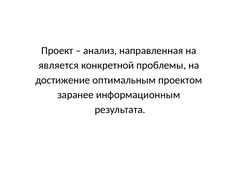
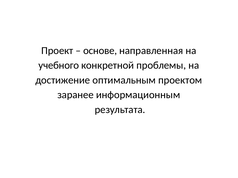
анализ: анализ -> основе
является: является -> учебного
